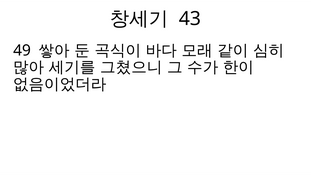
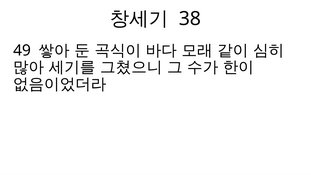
43: 43 -> 38
